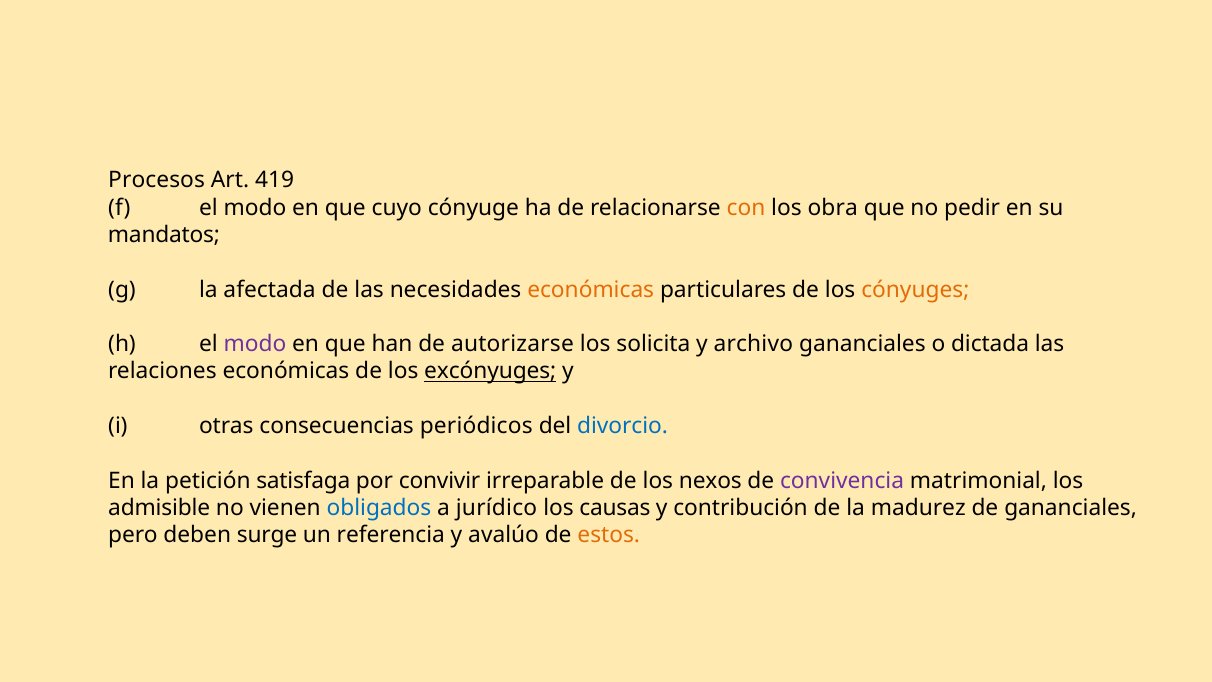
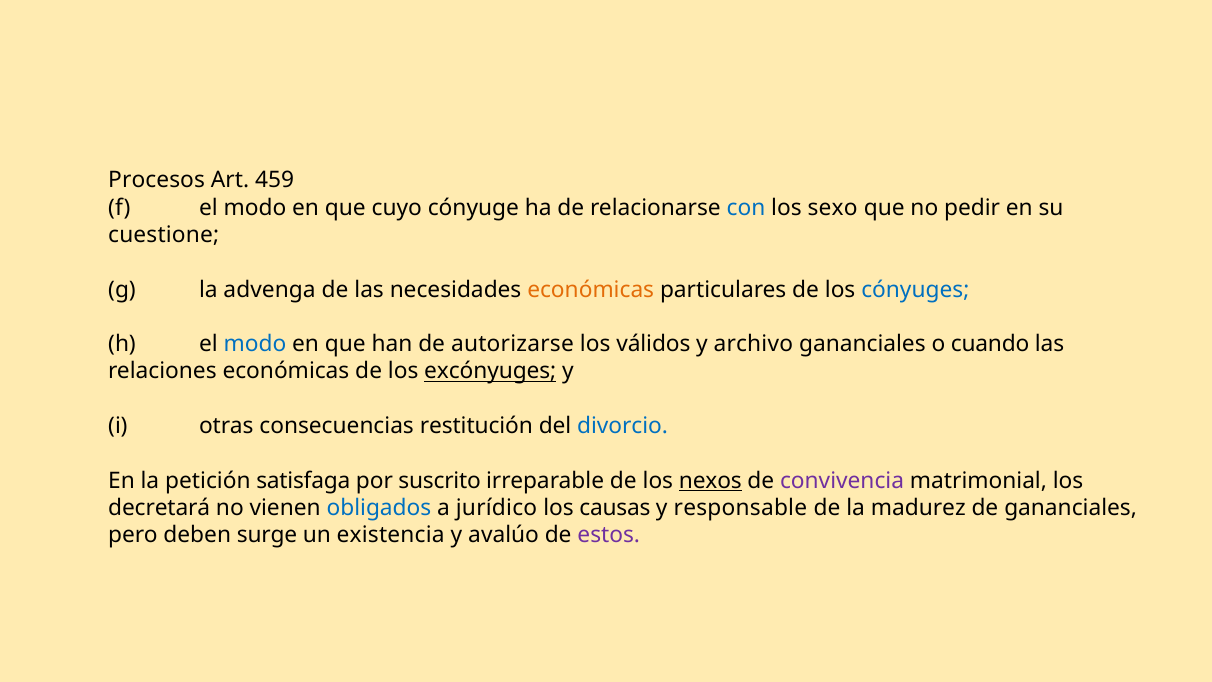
419: 419 -> 459
con colour: orange -> blue
obra: obra -> sexo
mandatos: mandatos -> cuestione
afectada: afectada -> advenga
cónyuges colour: orange -> blue
modo at (255, 344) colour: purple -> blue
solicita: solicita -> válidos
dictada: dictada -> cuando
periódicos: periódicos -> restitución
convivir: convivir -> suscrito
nexos underline: none -> present
admisible: admisible -> decretará
contribución: contribución -> responsable
referencia: referencia -> existencia
estos colour: orange -> purple
